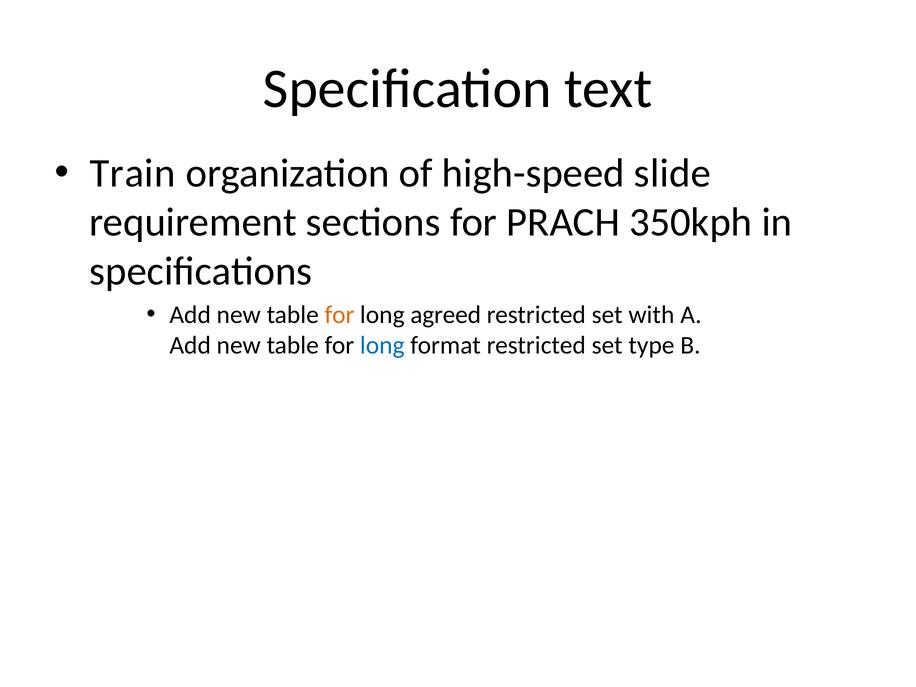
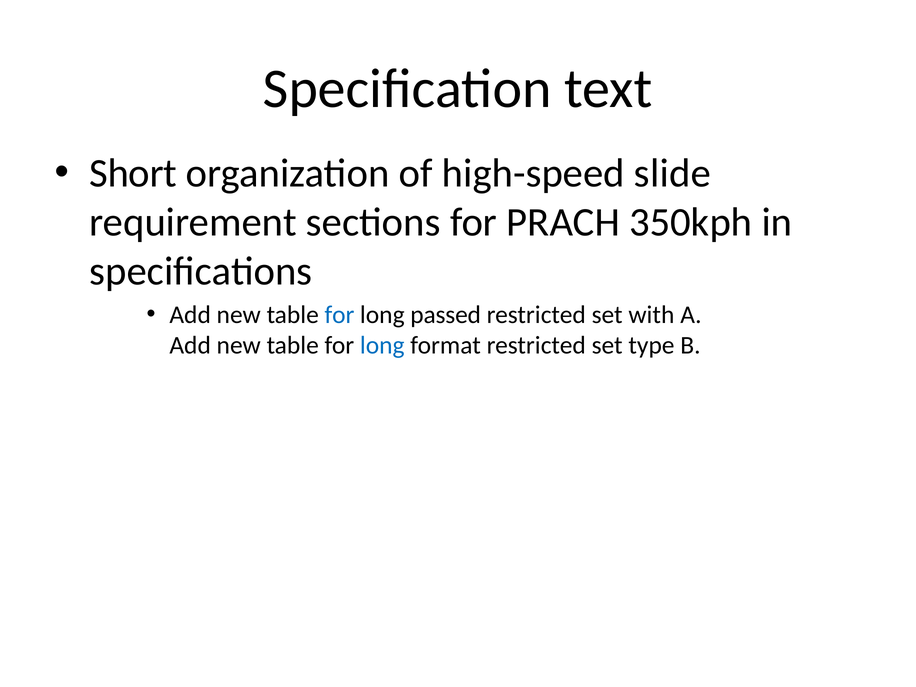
Train: Train -> Short
for at (339, 315) colour: orange -> blue
agreed: agreed -> passed
